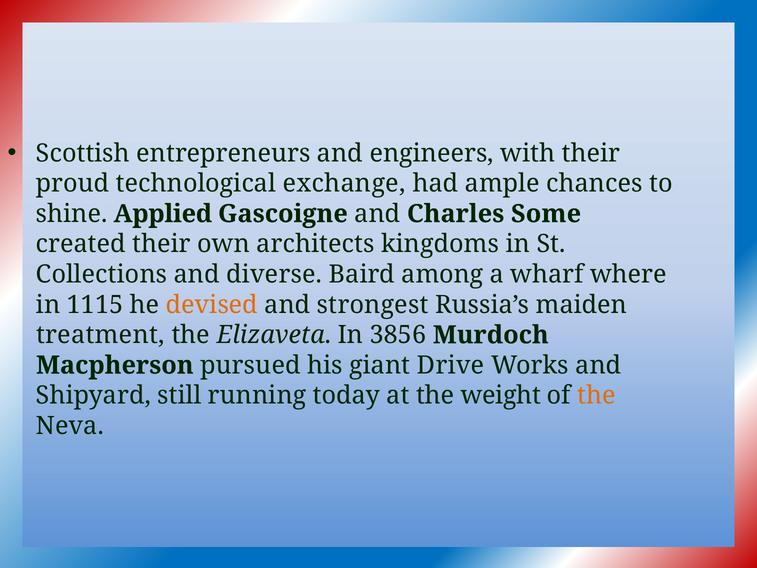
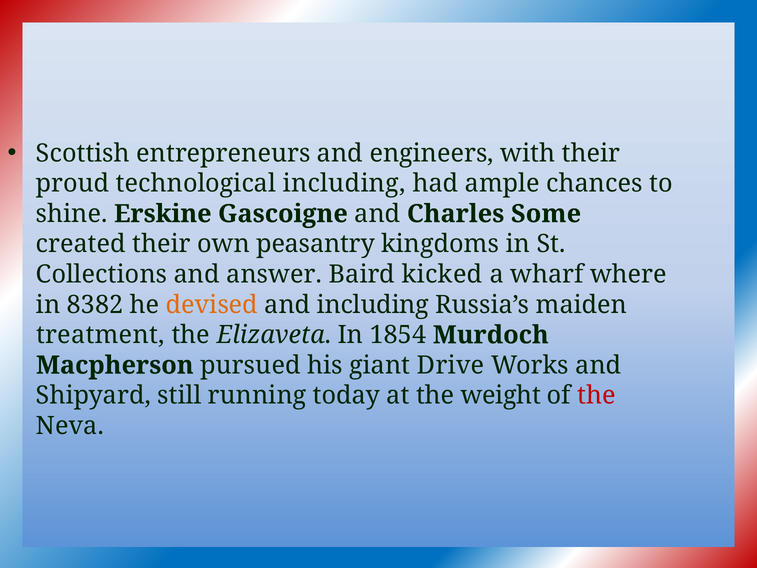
technological exchange: exchange -> including
Applied: Applied -> Erskine
architects: architects -> peasantry
diverse: diverse -> answer
among: among -> kicked
1115: 1115 -> 8382
and strongest: strongest -> including
3856: 3856 -> 1854
the at (596, 395) colour: orange -> red
